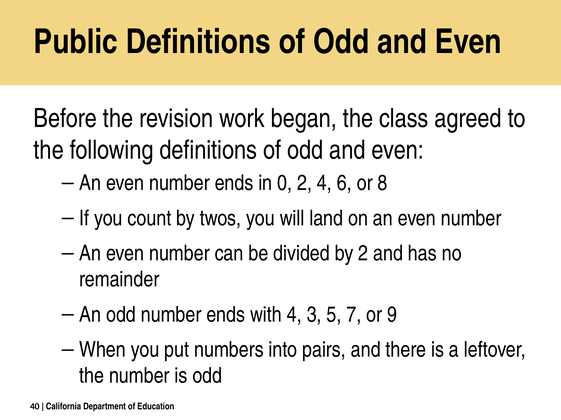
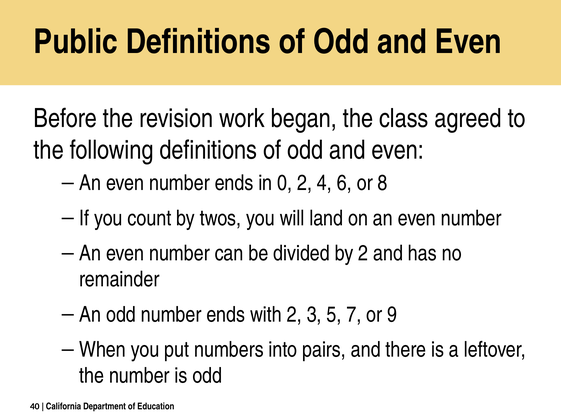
with 4: 4 -> 2
